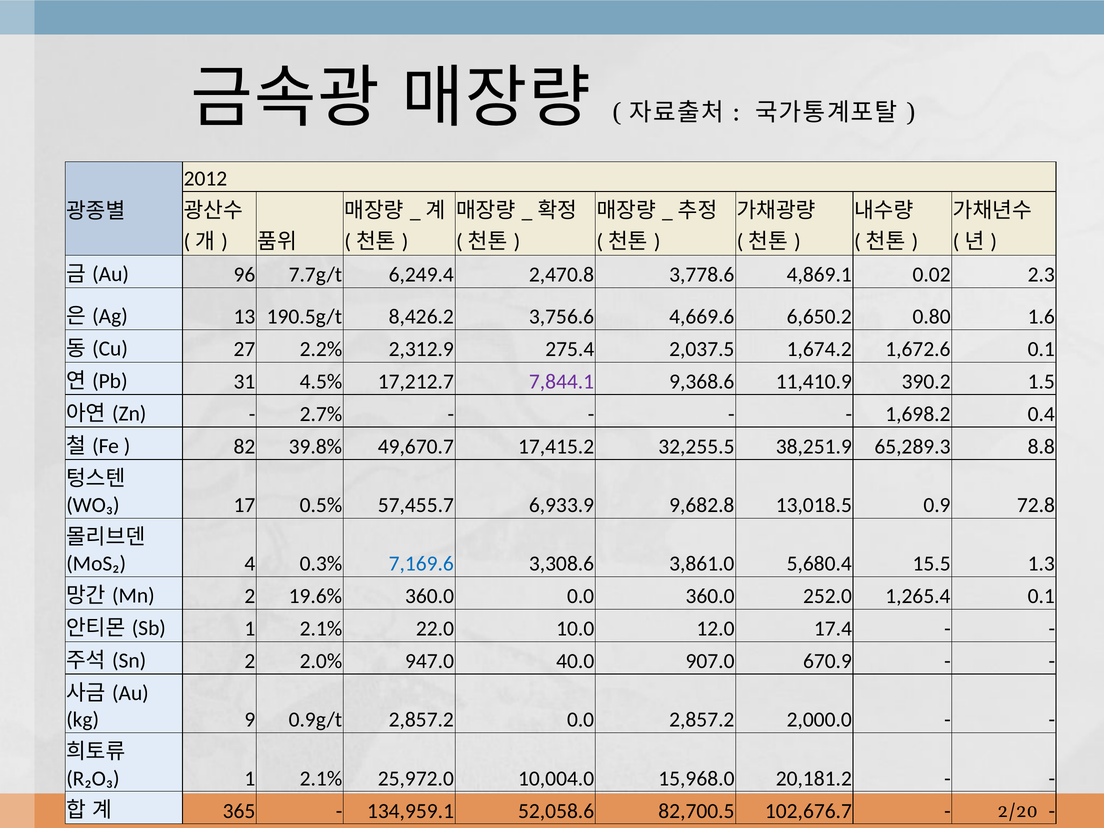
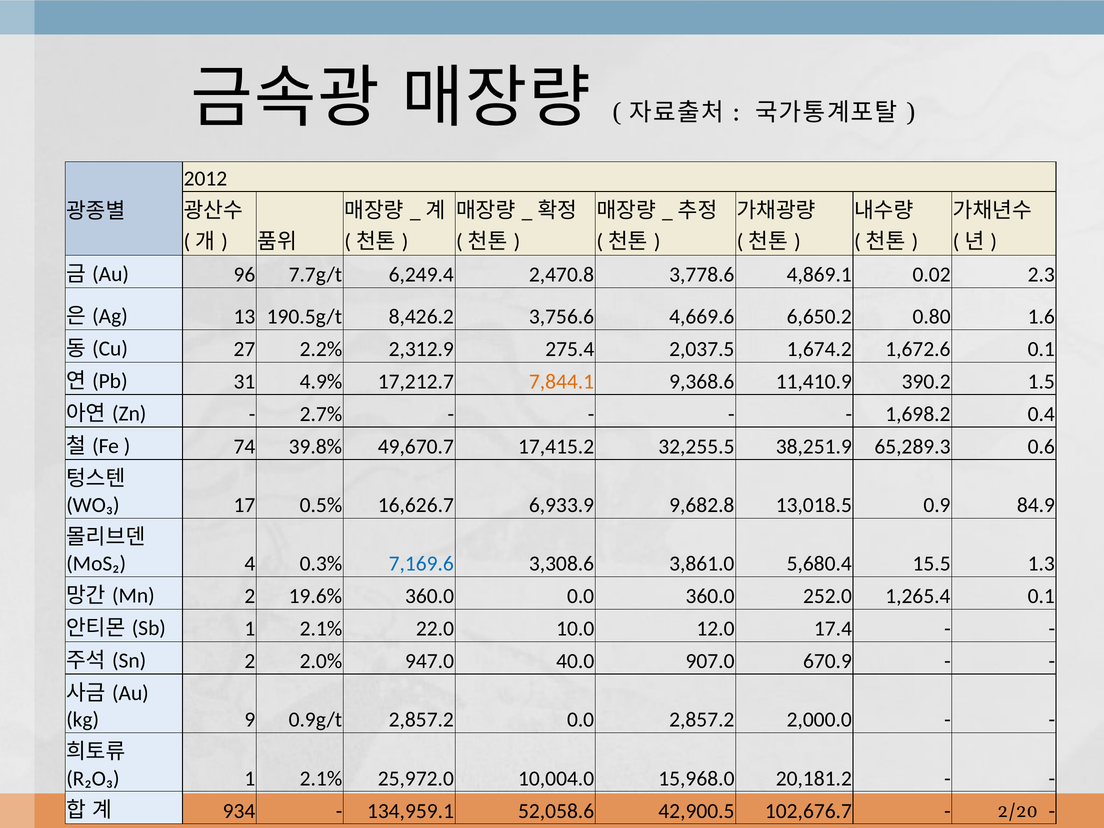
4.5%: 4.5% -> 4.9%
7,844.1 colour: purple -> orange
82: 82 -> 74
8.8: 8.8 -> 0.6
57,455.7: 57,455.7 -> 16,626.7
72.8: 72.8 -> 84.9
365: 365 -> 934
82,700.5: 82,700.5 -> 42,900.5
